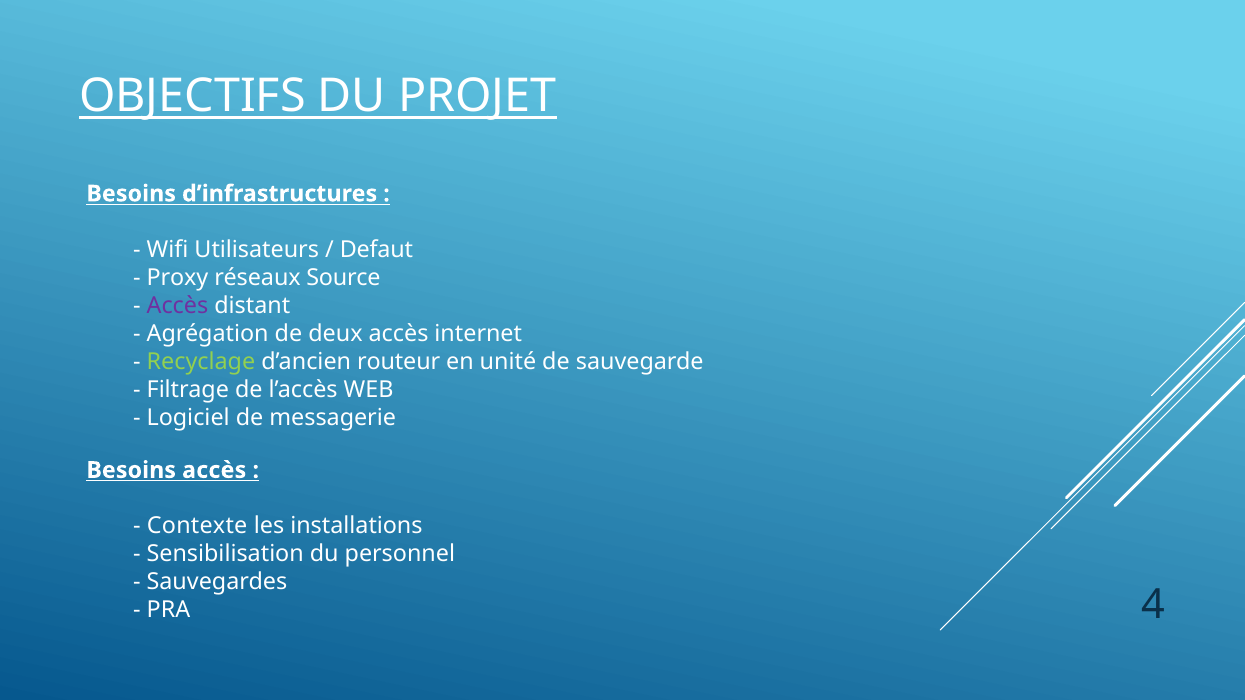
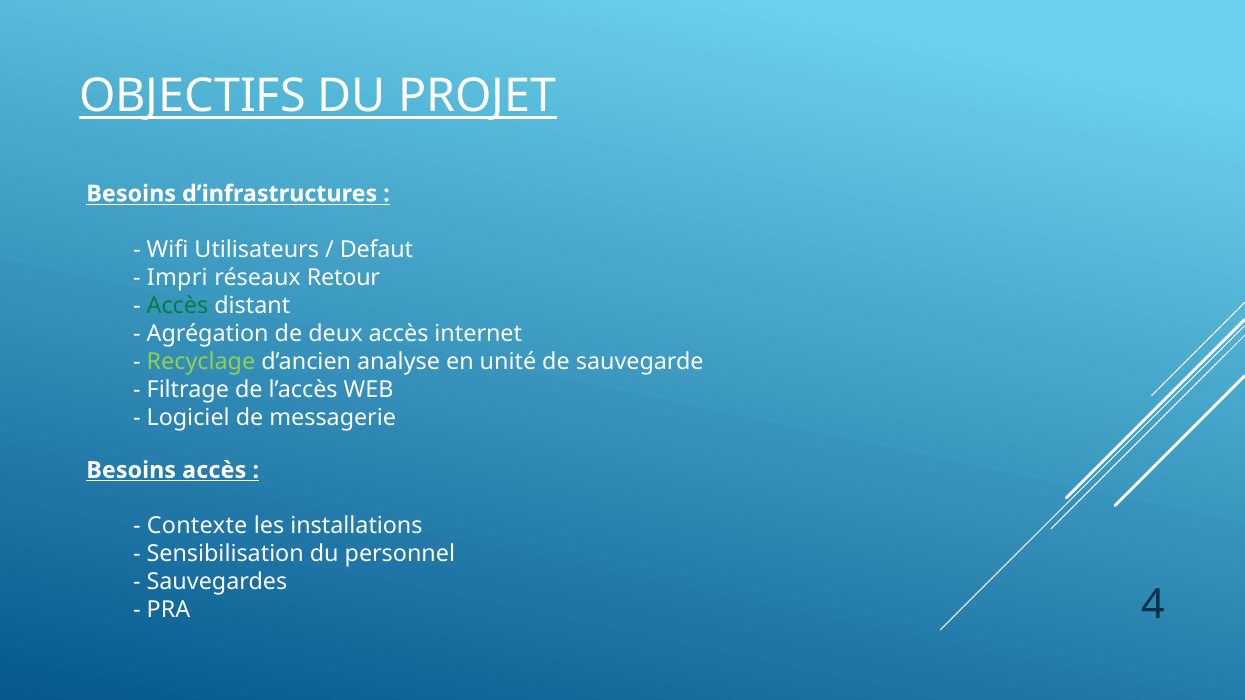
Proxy: Proxy -> Impri
Source: Source -> Retour
Accès at (177, 306) colour: purple -> green
routeur: routeur -> analyse
